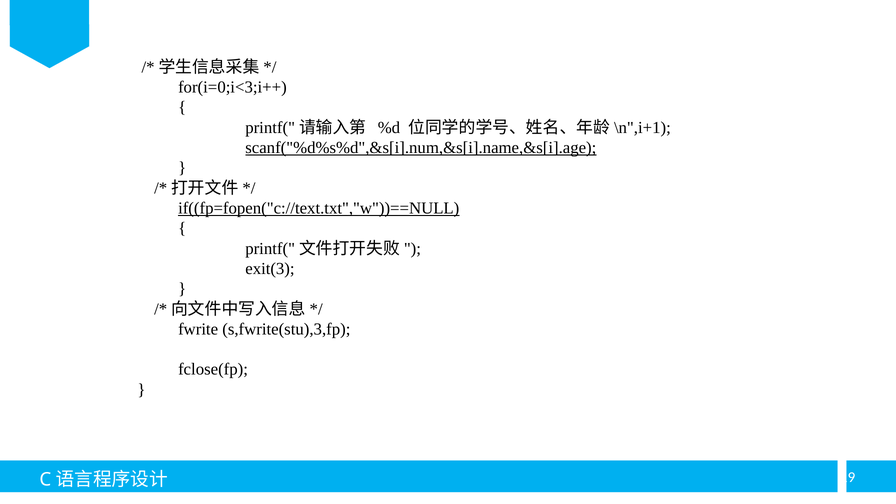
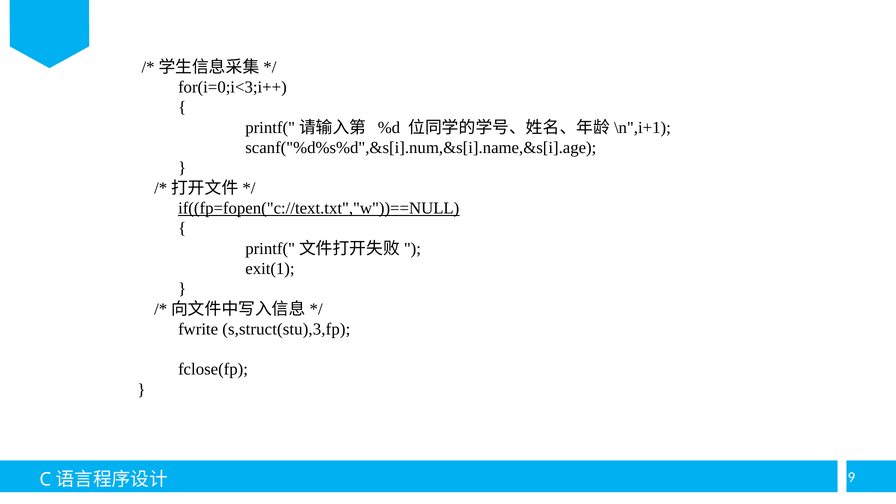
scanf("%d%s%d",&s[i].num,&s[i].name,&s[i].age underline: present -> none
exit(3: exit(3 -> exit(1
s,fwrite(stu),3,fp: s,fwrite(stu),3,fp -> s,struct(stu),3,fp
